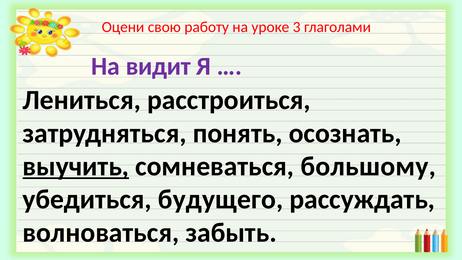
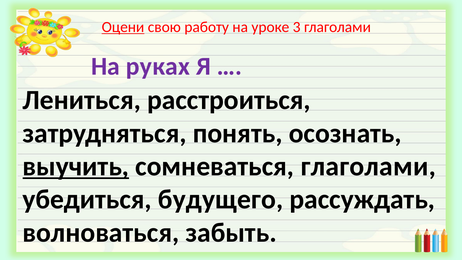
Оцени underline: none -> present
видит: видит -> руках
сомневаться большому: большому -> глаголами
